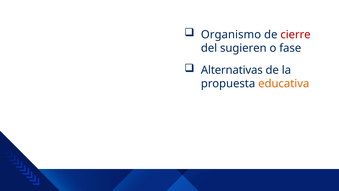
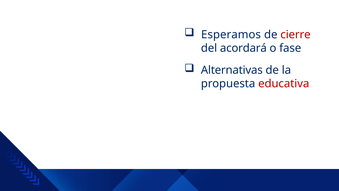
Organismo: Organismo -> Esperamos
sugieren: sugieren -> acordará
educativa colour: orange -> red
